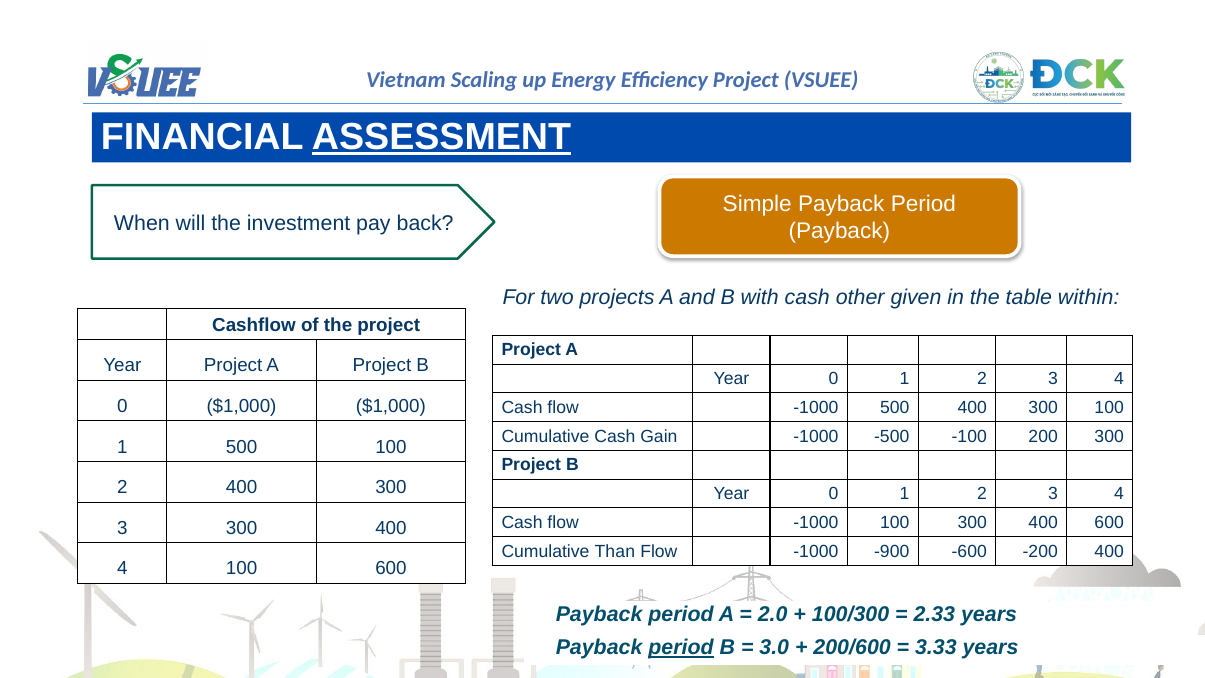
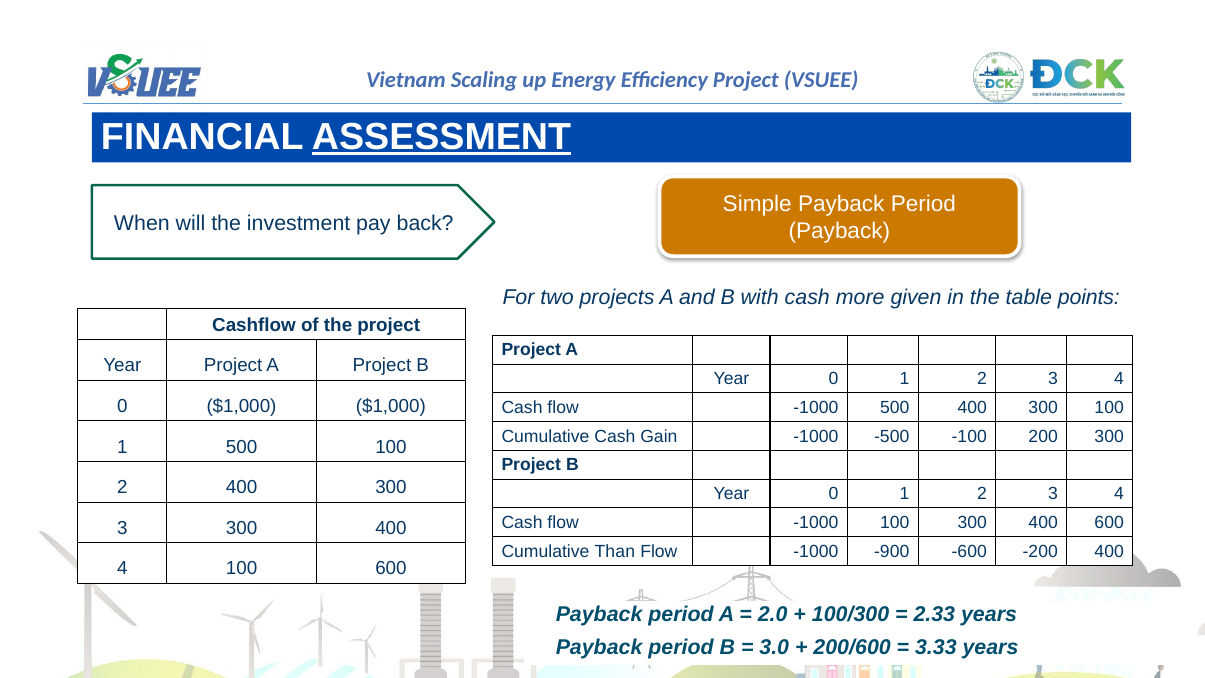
other: other -> more
within: within -> points
period at (681, 648) underline: present -> none
